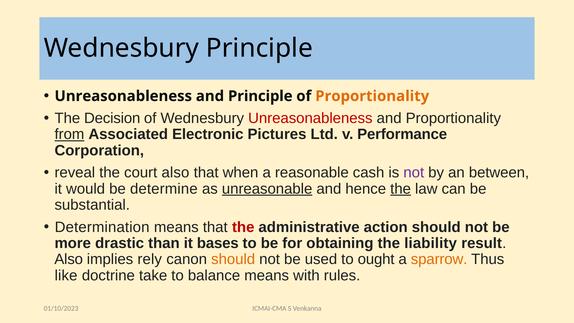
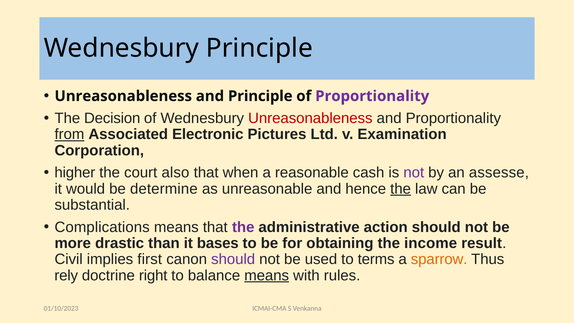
Proportionality at (372, 96) colour: orange -> purple
Performance: Performance -> Examination
reveal: reveal -> higher
between: between -> assesse
unreasonable underline: present -> none
Determination: Determination -> Complications
the at (243, 227) colour: red -> purple
liability: liability -> income
Also at (69, 259): Also -> Civil
rely: rely -> first
should at (233, 259) colour: orange -> purple
ought: ought -> terms
like: like -> rely
take: take -> right
means at (267, 275) underline: none -> present
